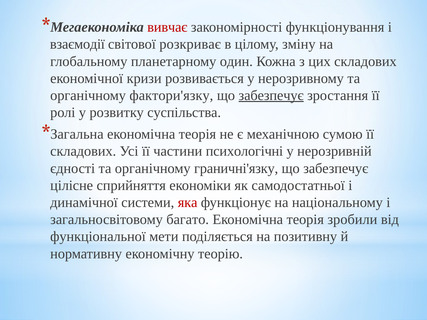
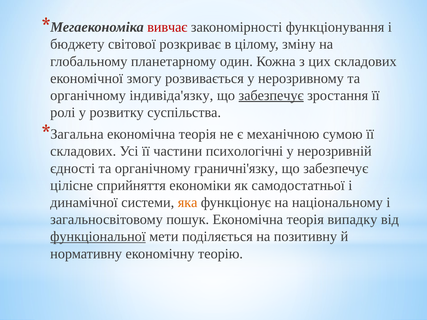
взаємодії: взаємодії -> бюджету
кризи: кризи -> змогу
фактори'язку: фактори'язку -> індивіда'язку
яка colour: red -> orange
багато: багато -> пошук
зробили: зробили -> випадку
функціональної underline: none -> present
